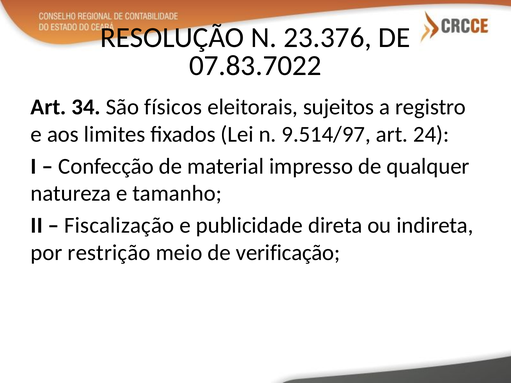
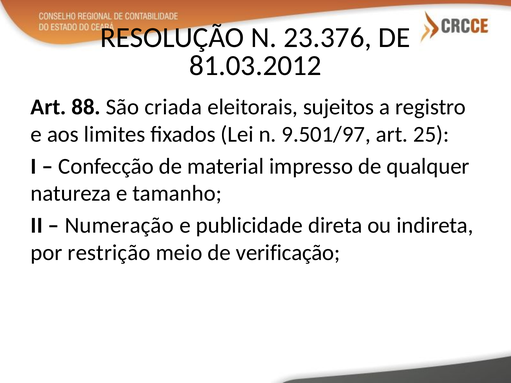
07.83.7022: 07.83.7022 -> 81.03.2012
34: 34 -> 88
físicos: físicos -> criada
9.514/97: 9.514/97 -> 9.501/97
24: 24 -> 25
Fiscalização: Fiscalização -> Numeração
